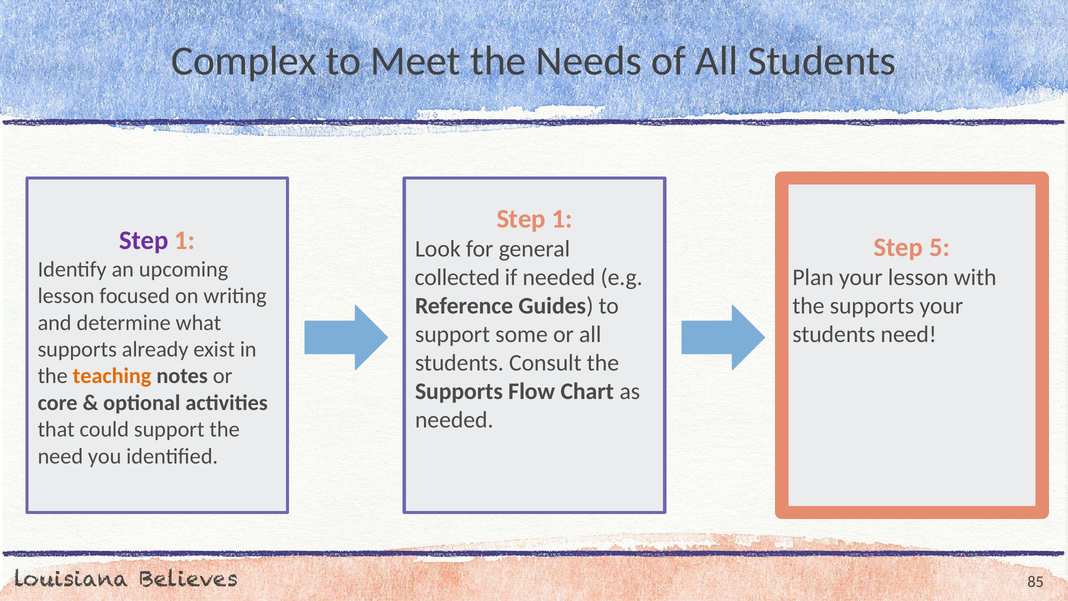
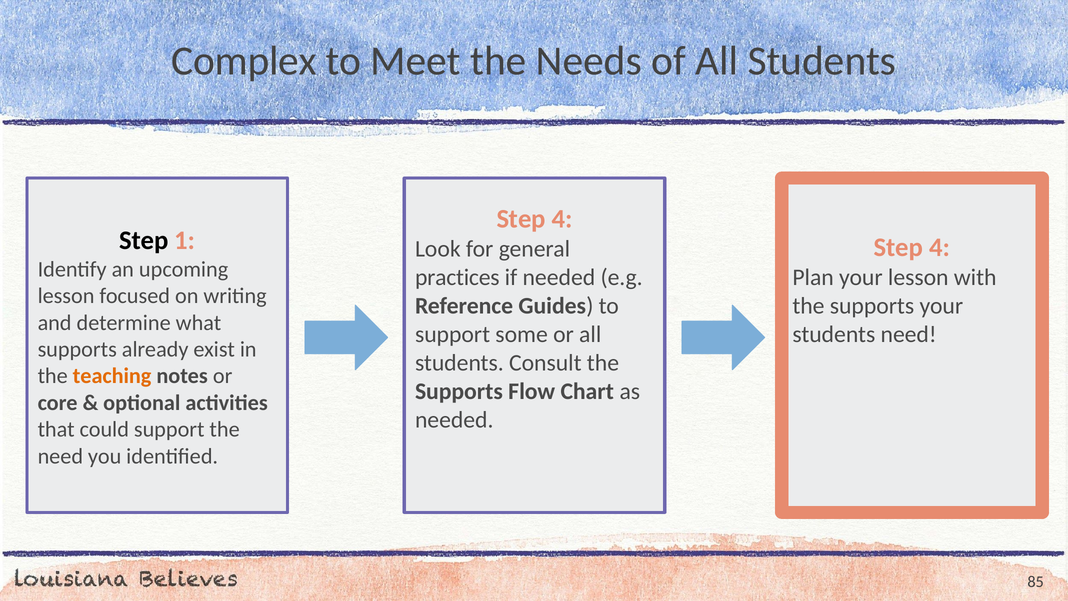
1 at (562, 219): 1 -> 4
Step at (144, 240) colour: purple -> black
5 at (940, 247): 5 -> 4
collected: collected -> practices
